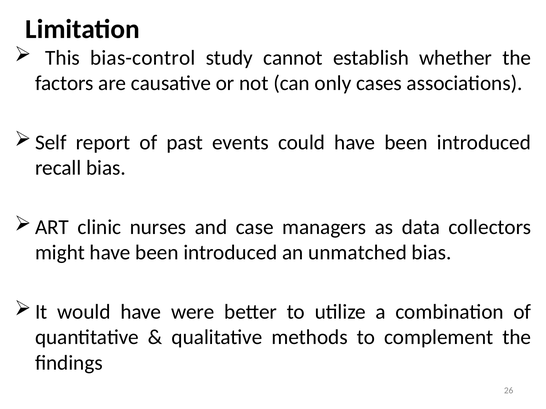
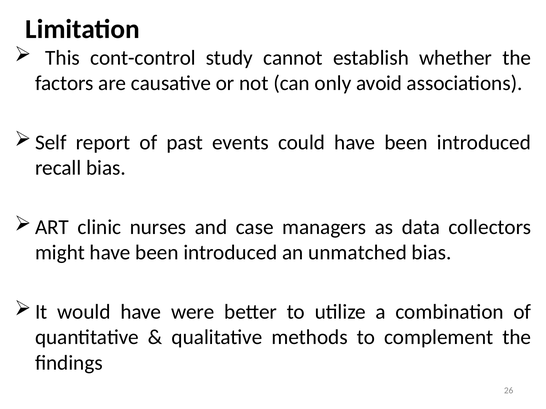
bias-control: bias-control -> cont-control
cases: cases -> avoid
